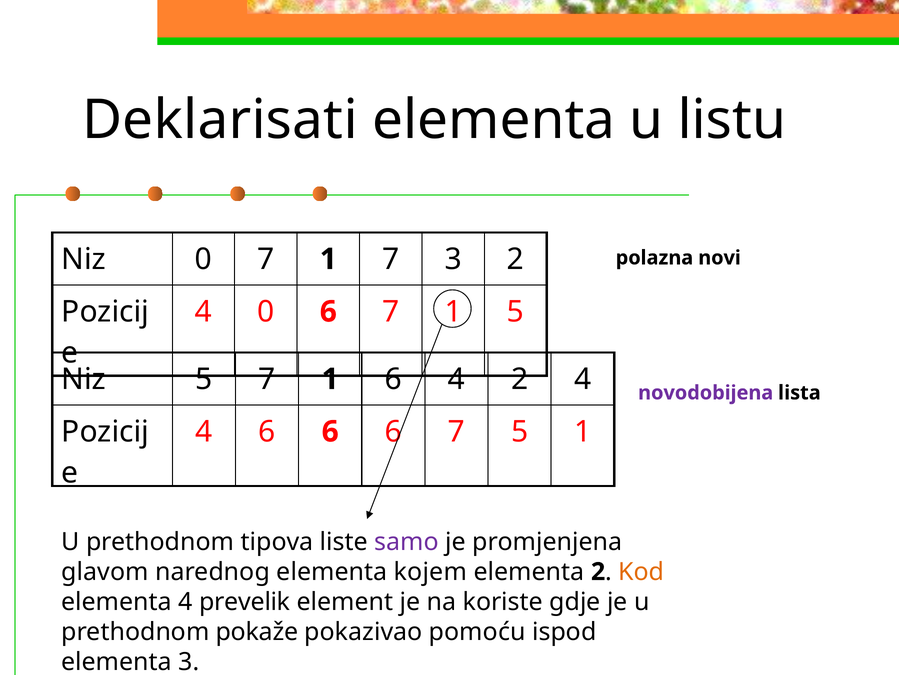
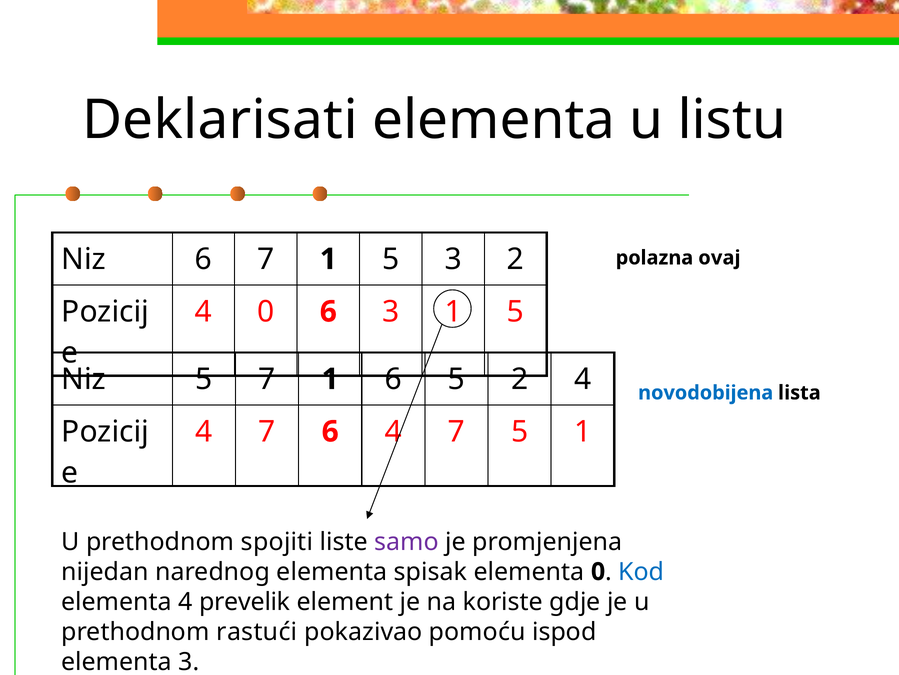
Niz 0: 0 -> 6
7 1 7: 7 -> 5
novi: novi -> ovaj
0 6 7: 7 -> 3
6 4: 4 -> 5
novodobijena colour: purple -> blue
6 at (267, 431): 6 -> 7
6 at (393, 431): 6 -> 4
tipova: tipova -> spojiti
glavom: glavom -> nijedan
kojem: kojem -> spisak
elementa 2: 2 -> 0
Kod colour: orange -> blue
pokaže: pokaže -> rastući
